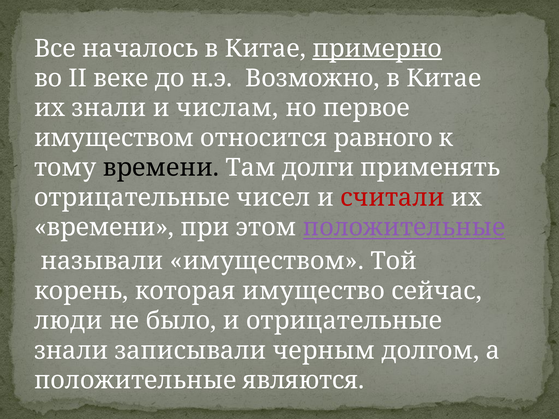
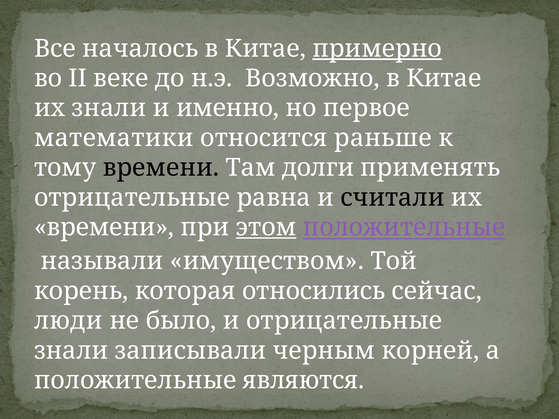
числам: числам -> именно
имуществом at (114, 138): имуществом -> математики
равного: равного -> раньше
чисел: чисел -> равна
считали colour: red -> black
этом underline: none -> present
имущество: имущество -> относились
долгом: долгом -> корней
